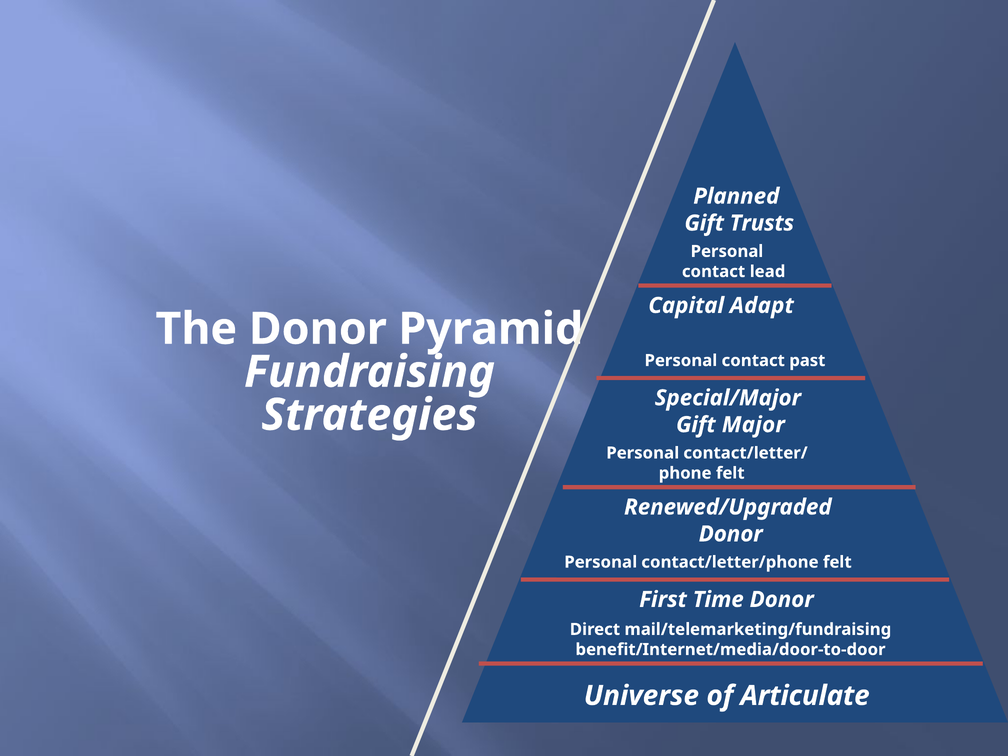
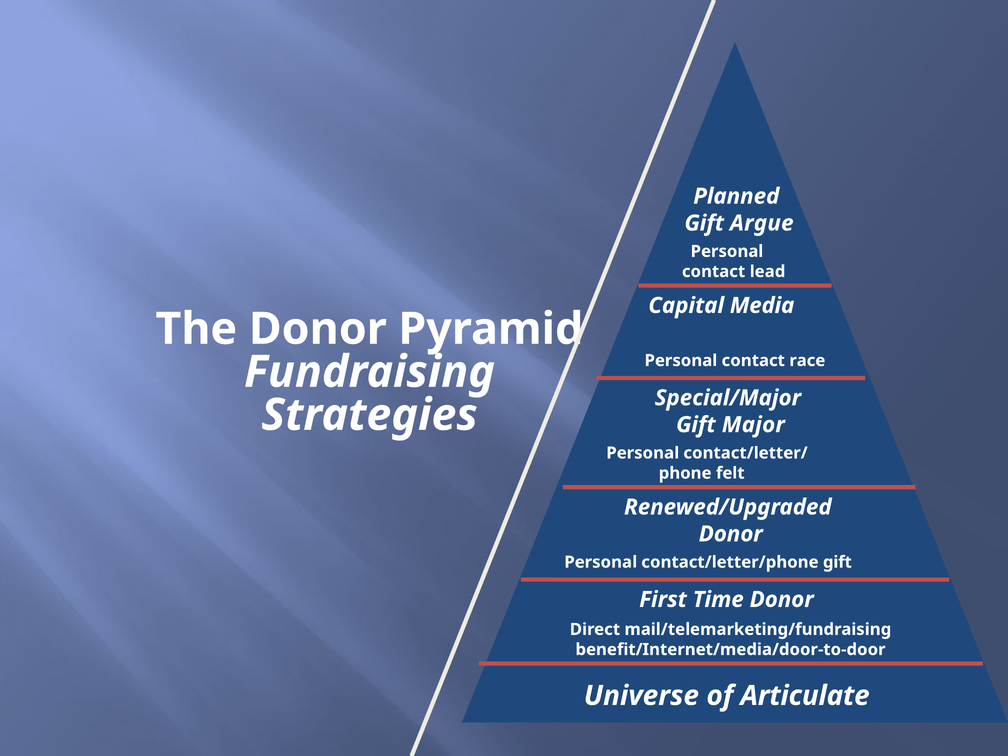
Trusts: Trusts -> Argue
Adapt: Adapt -> Media
past: past -> race
felt at (837, 562): felt -> gift
